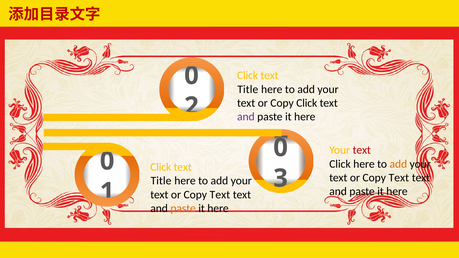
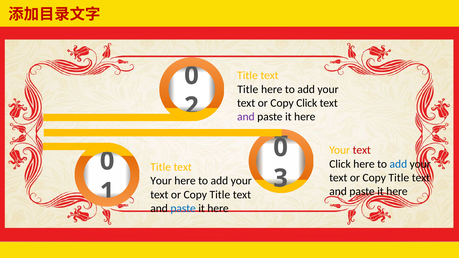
Click at (248, 76): Click -> Title
add at (398, 164) colour: orange -> blue
Click at (161, 167): Click -> Title
Text at (399, 178): Text -> Title
Title at (161, 181): Title -> Your
Text at (220, 195): Text -> Title
paste at (183, 208) colour: orange -> blue
